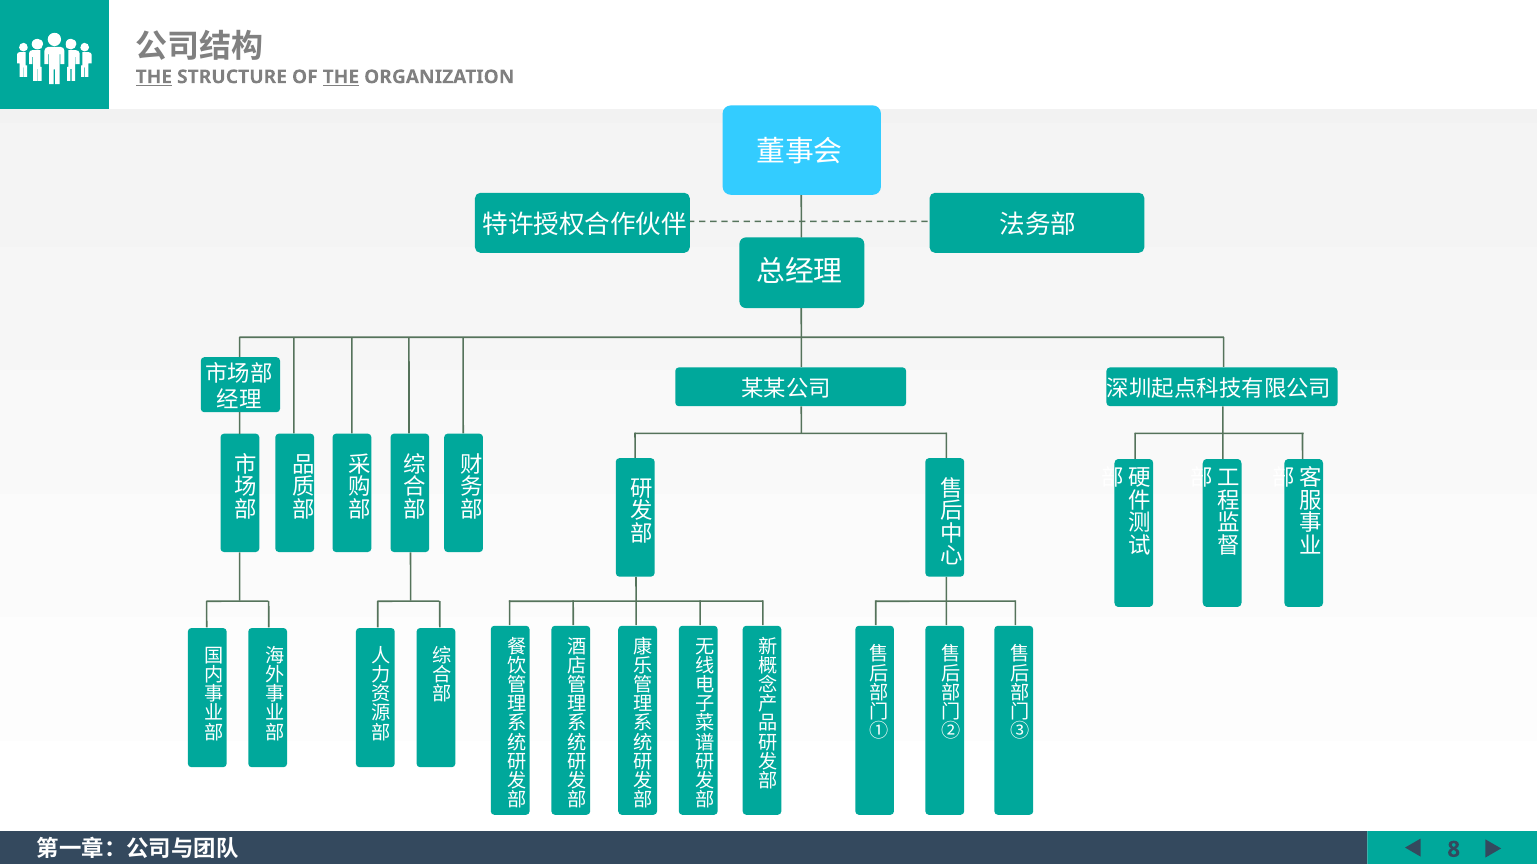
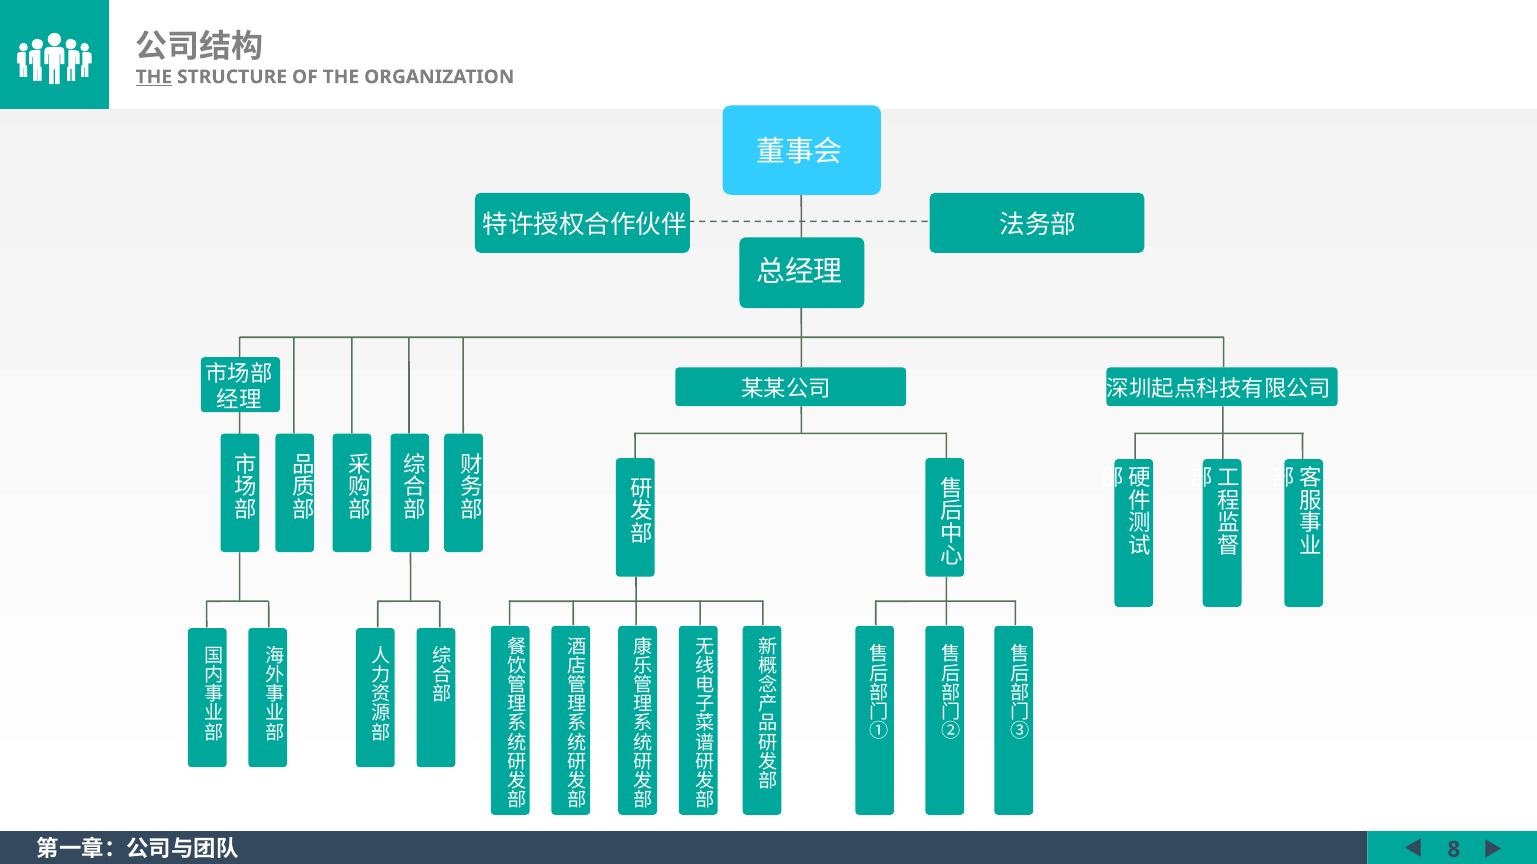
THE at (341, 77) underline: present -> none
